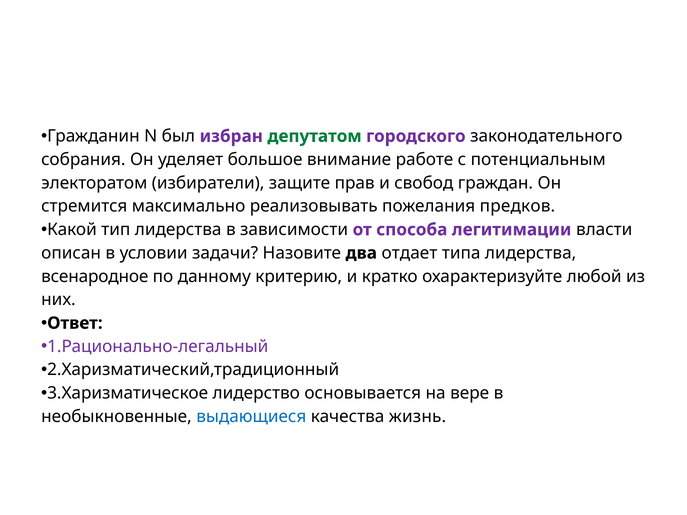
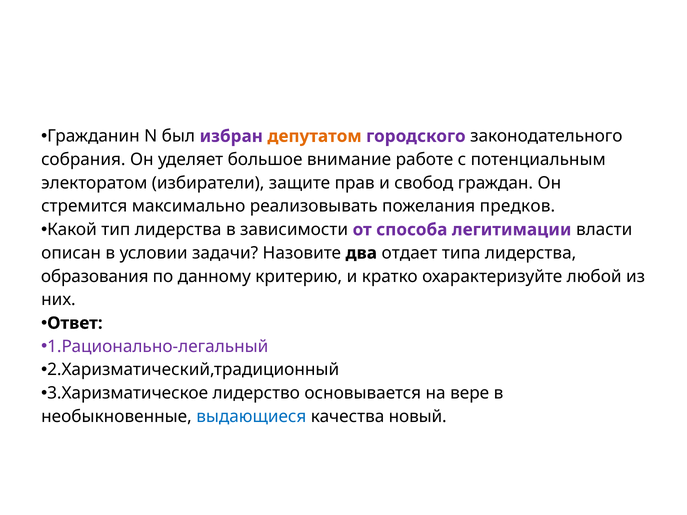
депутатом colour: green -> orange
всенародное: всенародное -> образования
жизнь: жизнь -> новый
